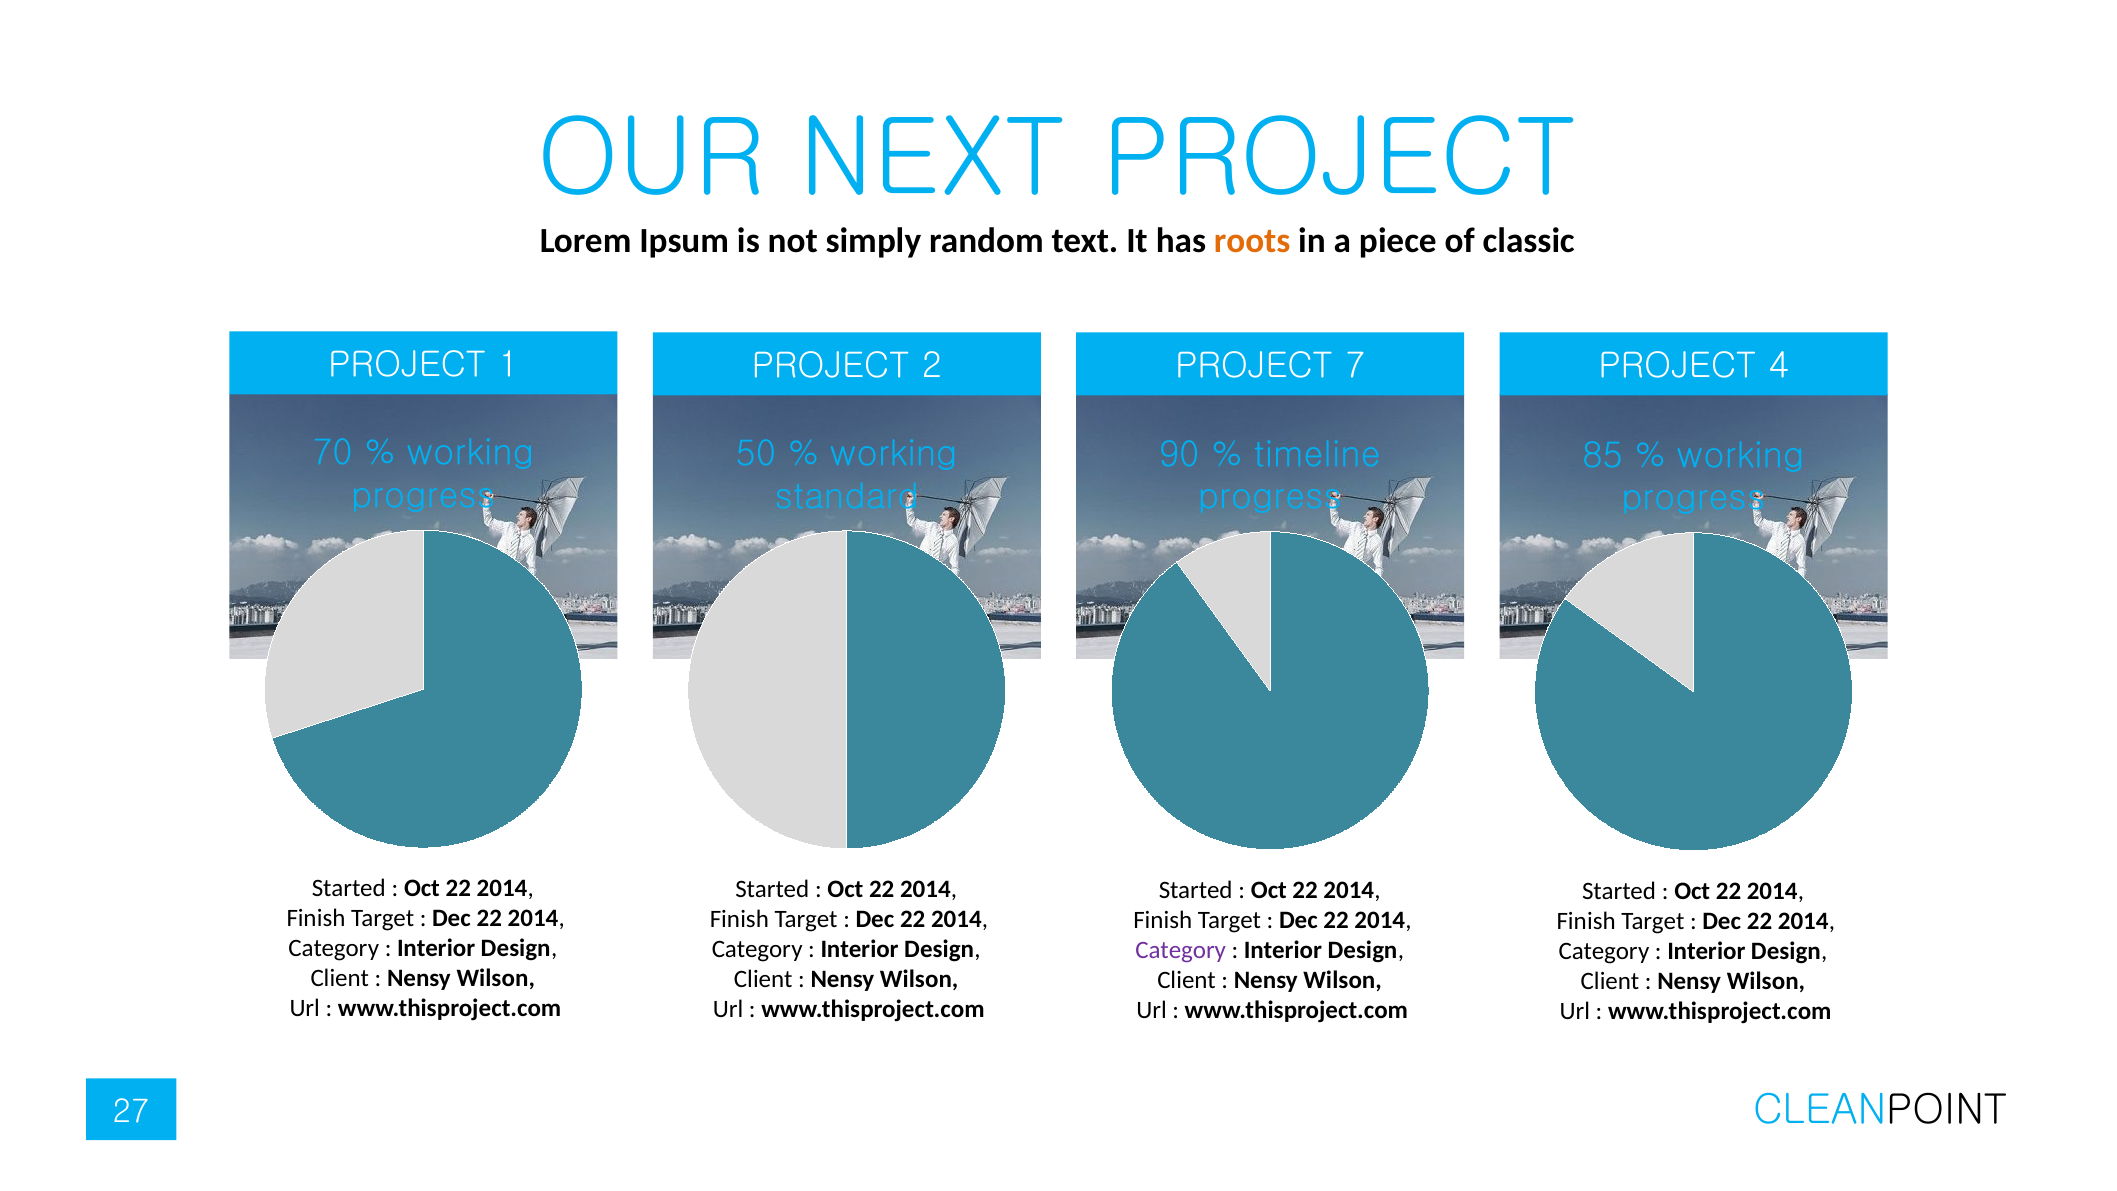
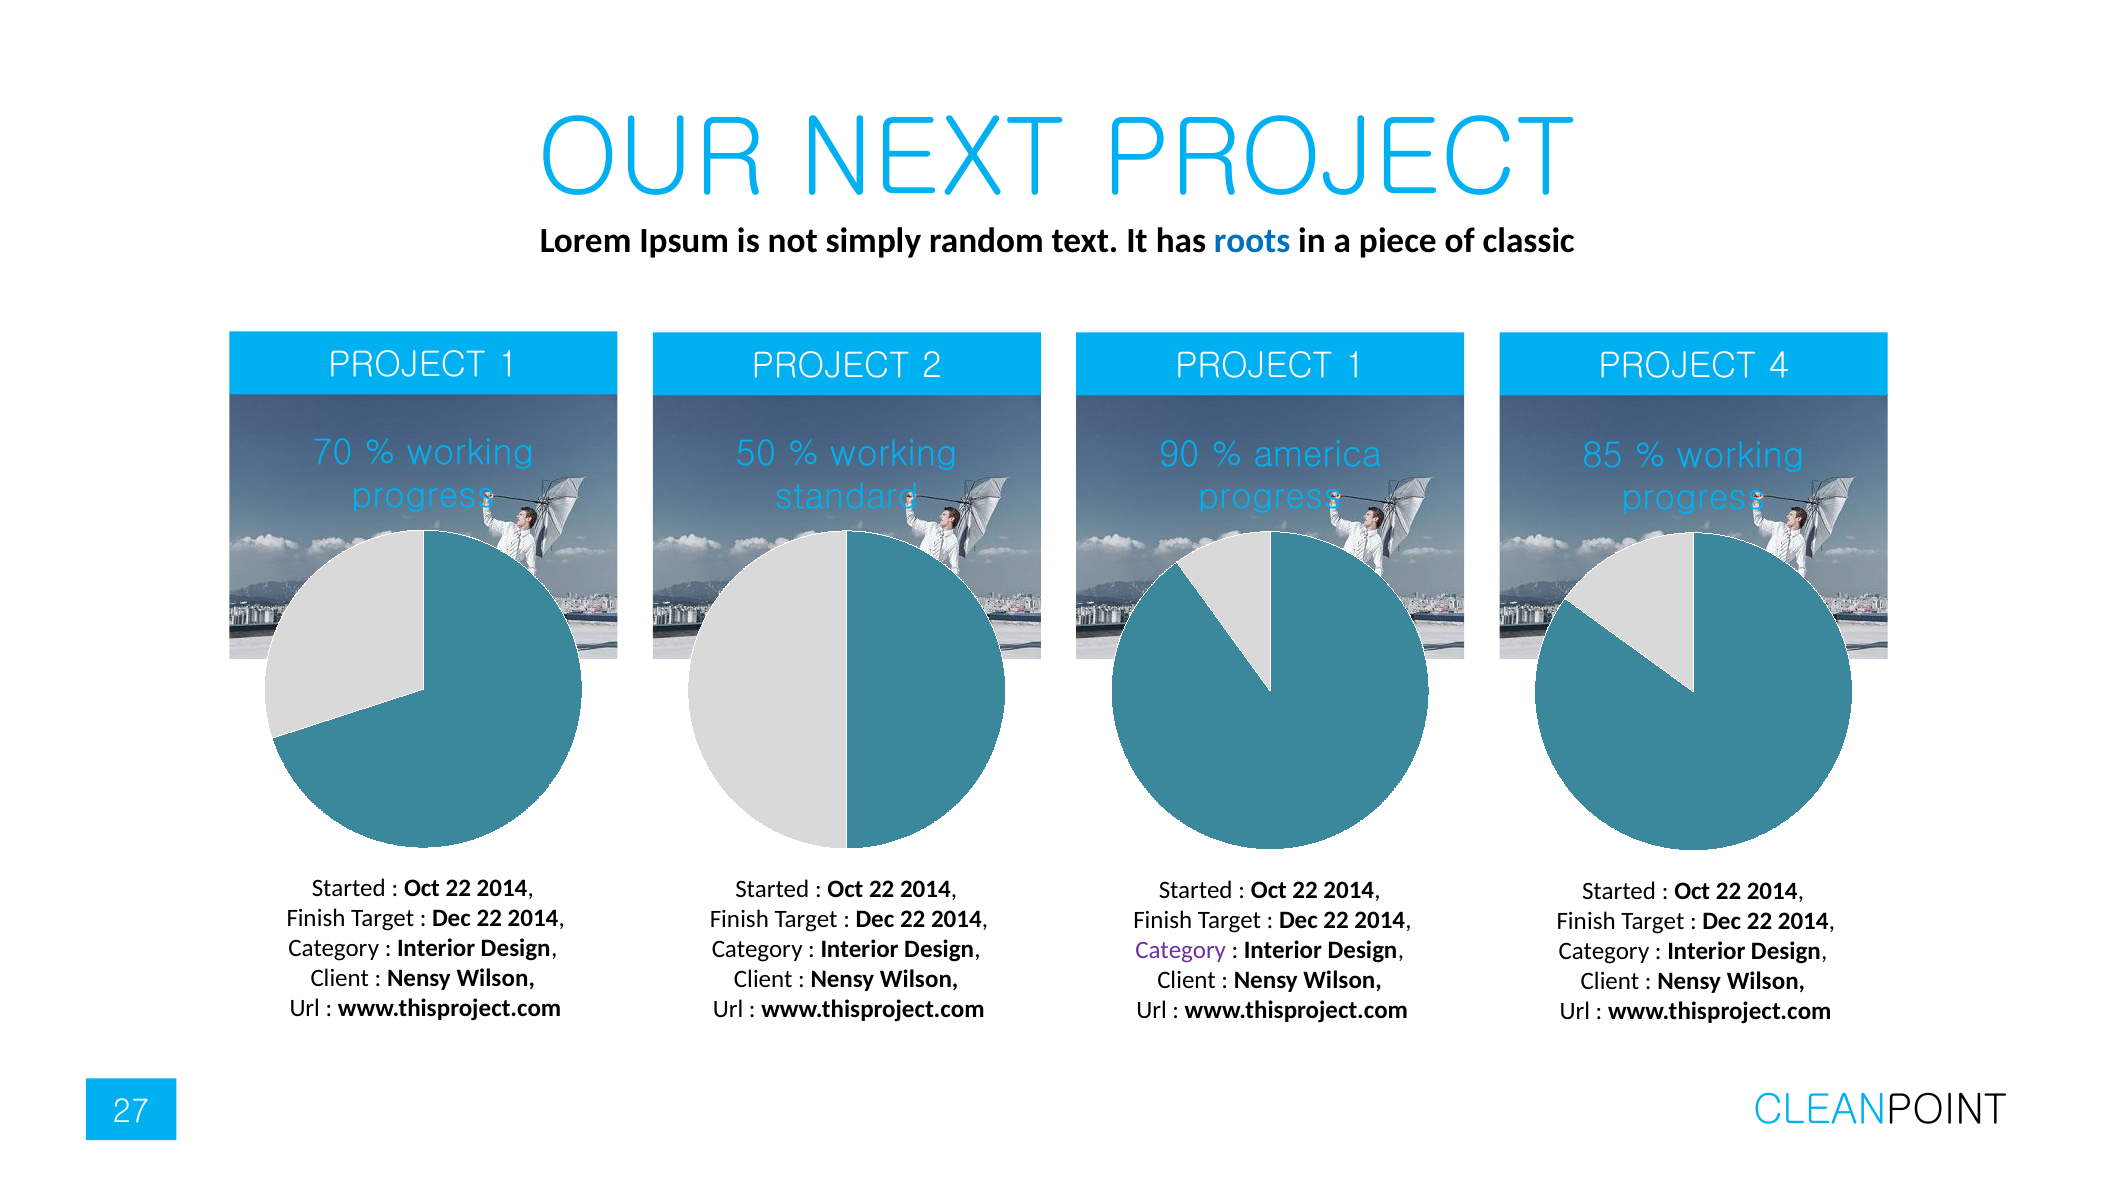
roots colour: orange -> blue
2 PROJECT 7: 7 -> 1
timeline: timeline -> america
